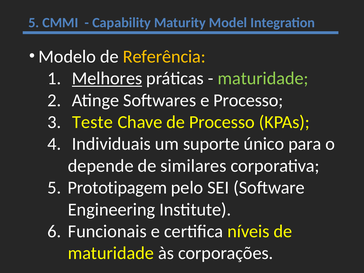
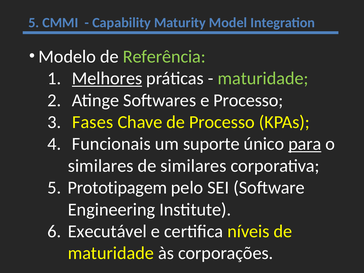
Referência colour: yellow -> light green
Teste: Teste -> Fases
Individuais: Individuais -> Funcionais
para underline: none -> present
depende at (101, 166): depende -> similares
Funcionais: Funcionais -> Executável
